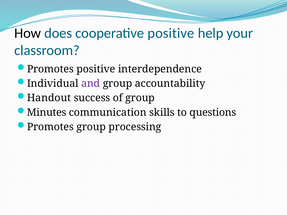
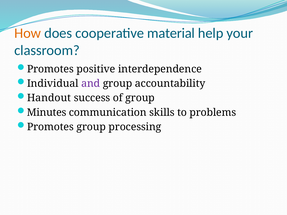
How colour: black -> orange
cooperative positive: positive -> material
questions: questions -> problems
